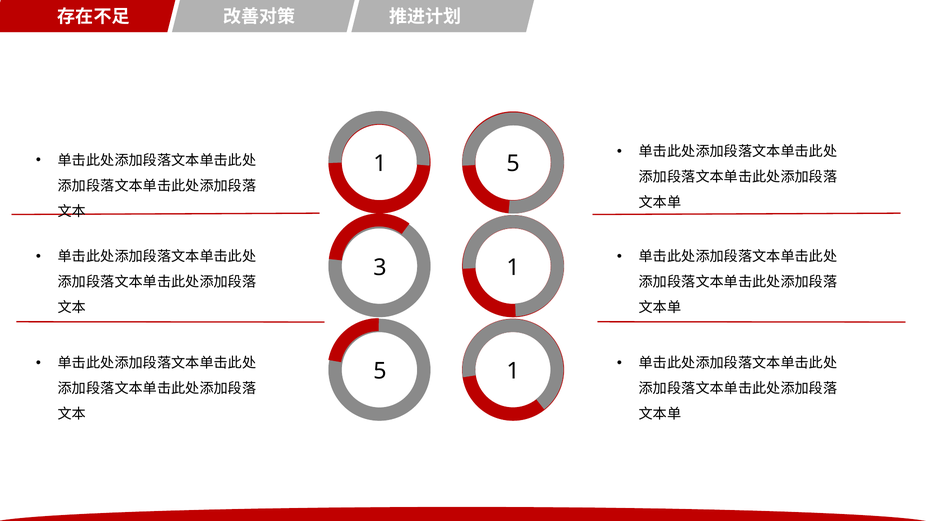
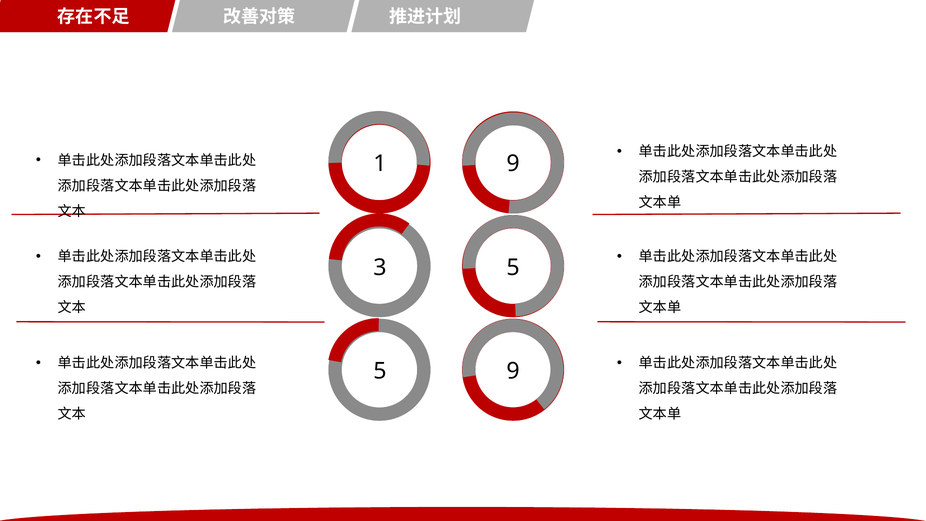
5 at (513, 164): 5 -> 9
3 1: 1 -> 5
5 1: 1 -> 9
